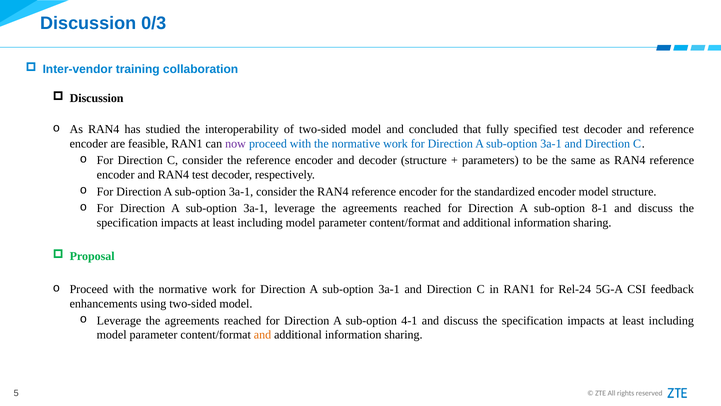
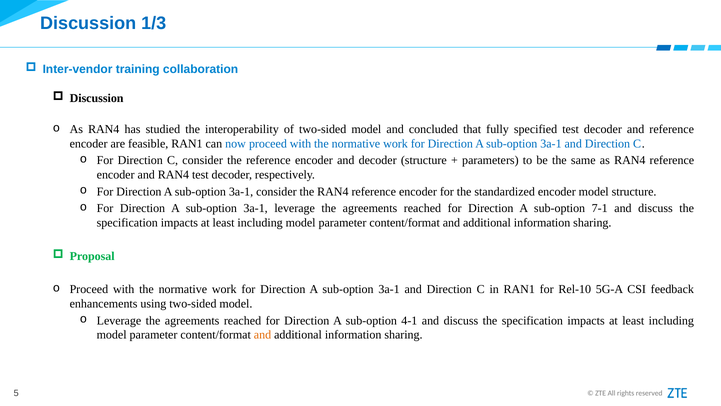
0/3: 0/3 -> 1/3
now colour: purple -> blue
8-1: 8-1 -> 7-1
Rel-24: Rel-24 -> Rel-10
